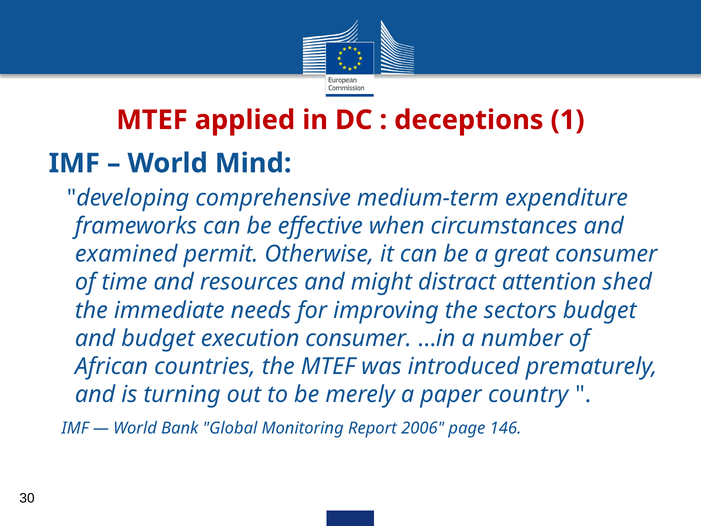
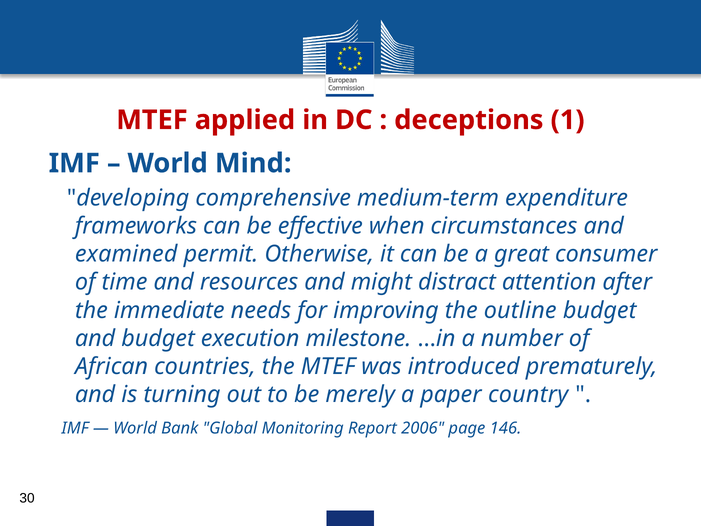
shed: shed -> after
sectors: sectors -> outline
execution consumer: consumer -> milestone
